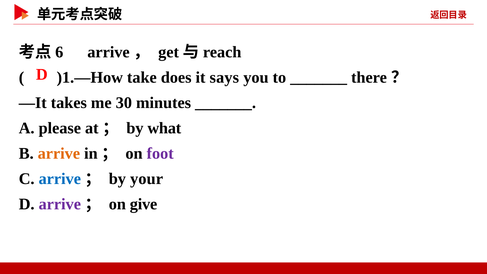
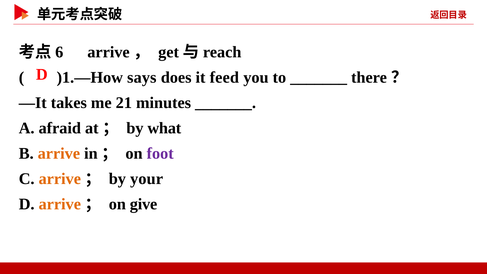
take: take -> says
says: says -> feed
30: 30 -> 21
please: please -> afraid
arrive at (60, 179) colour: blue -> orange
arrive at (60, 204) colour: purple -> orange
